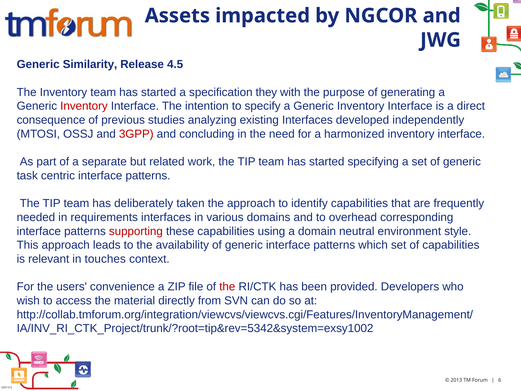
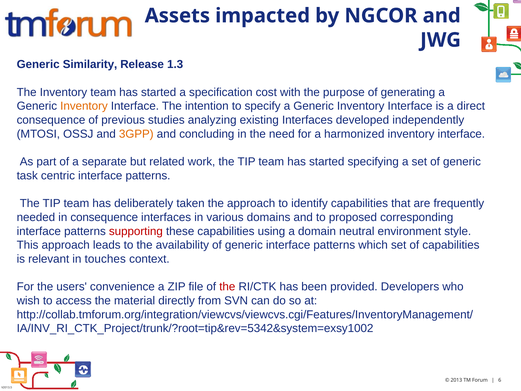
4.5: 4.5 -> 1.3
they: they -> cost
Inventory at (84, 106) colour: red -> orange
3GPP colour: red -> orange
in requirements: requirements -> consequence
overhead: overhead -> proposed
